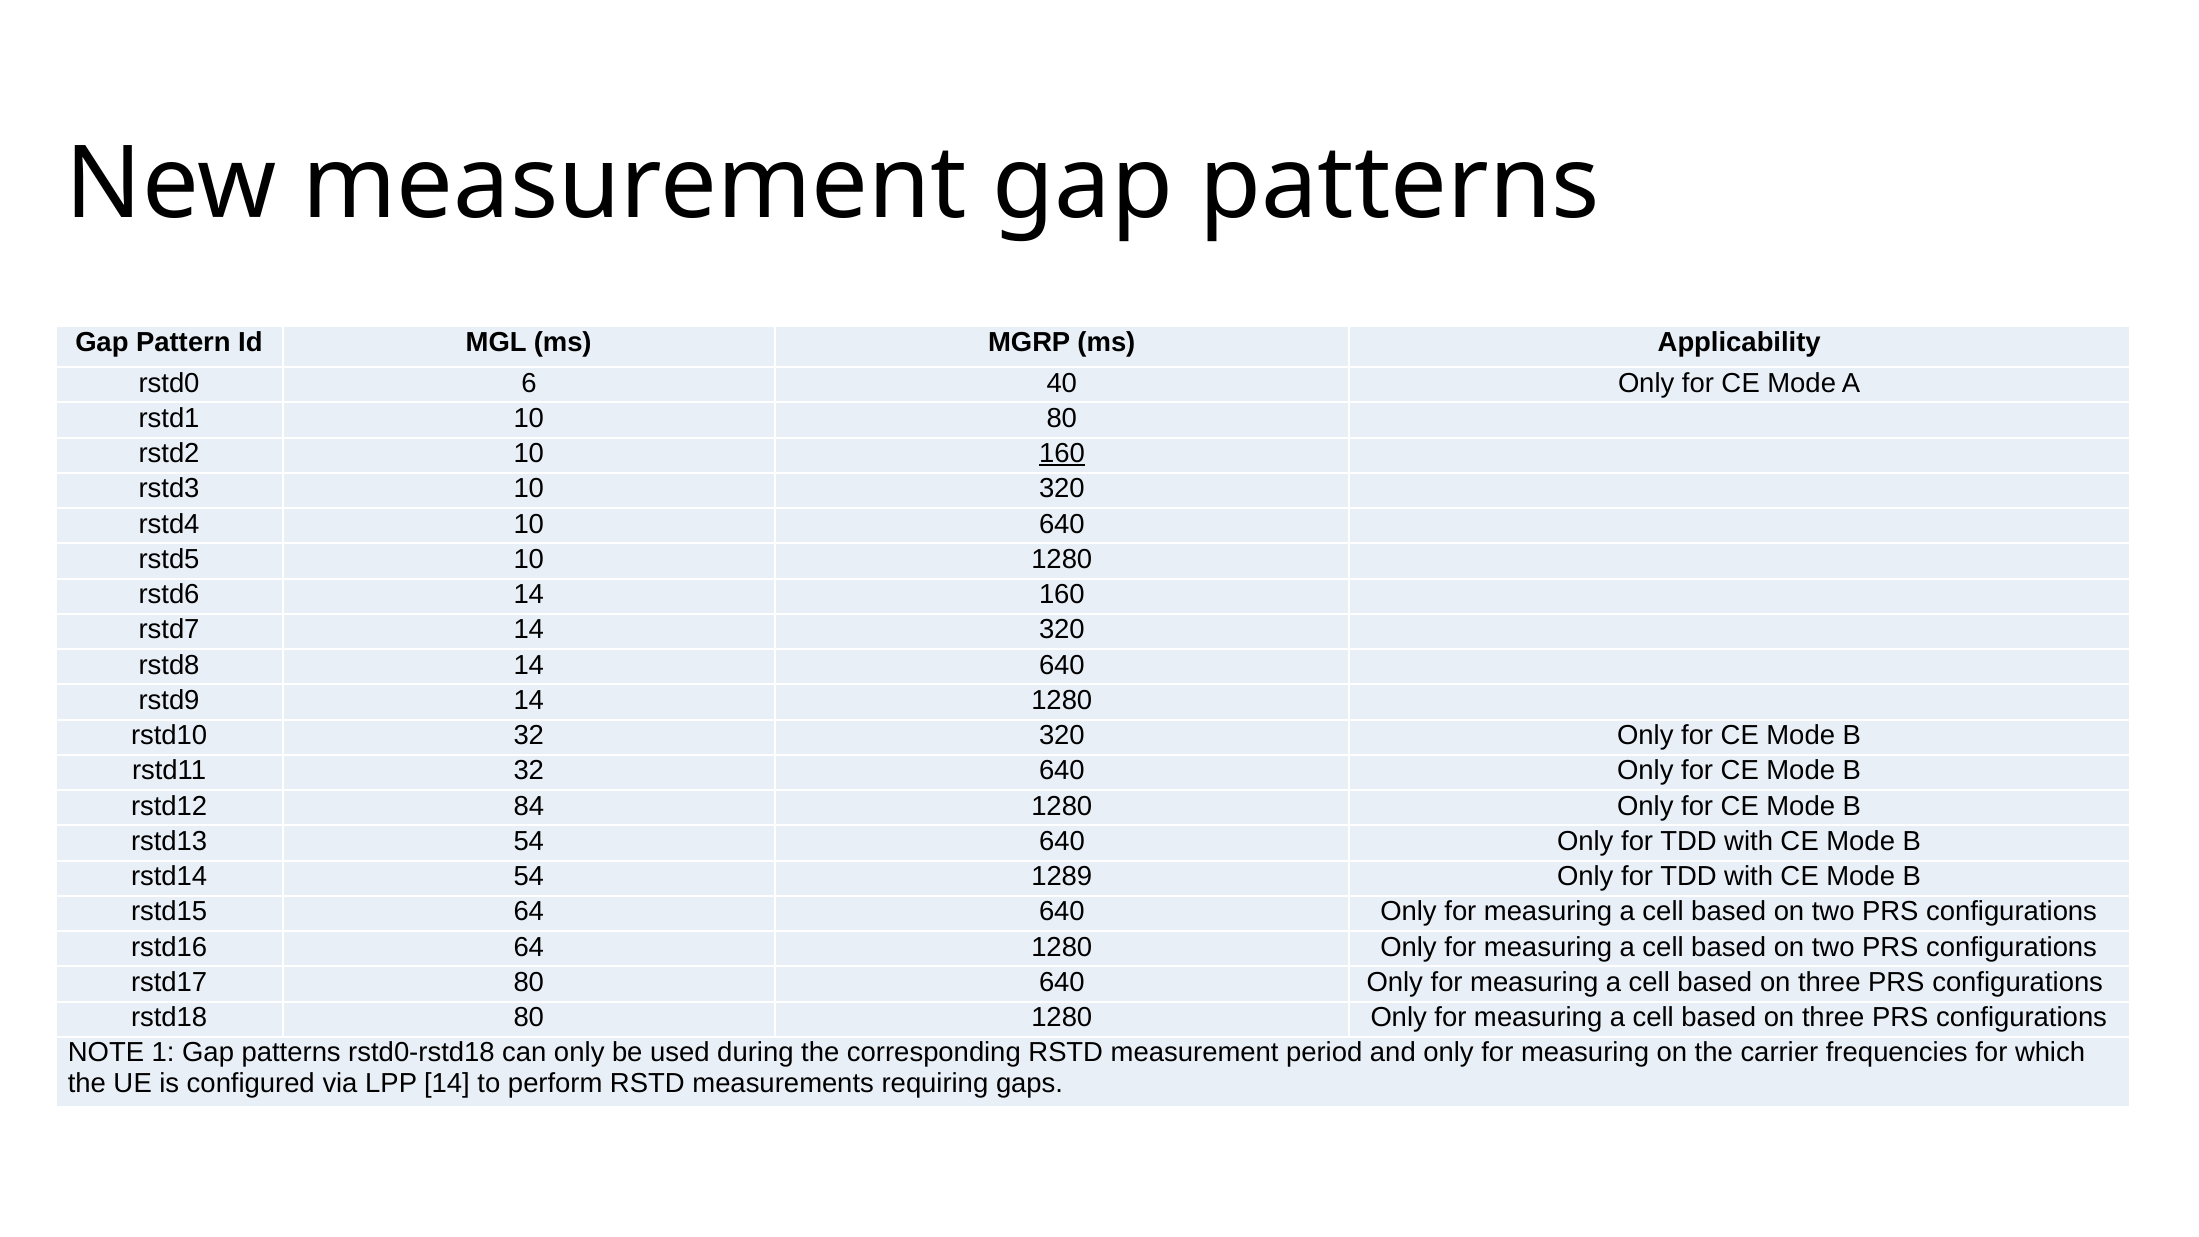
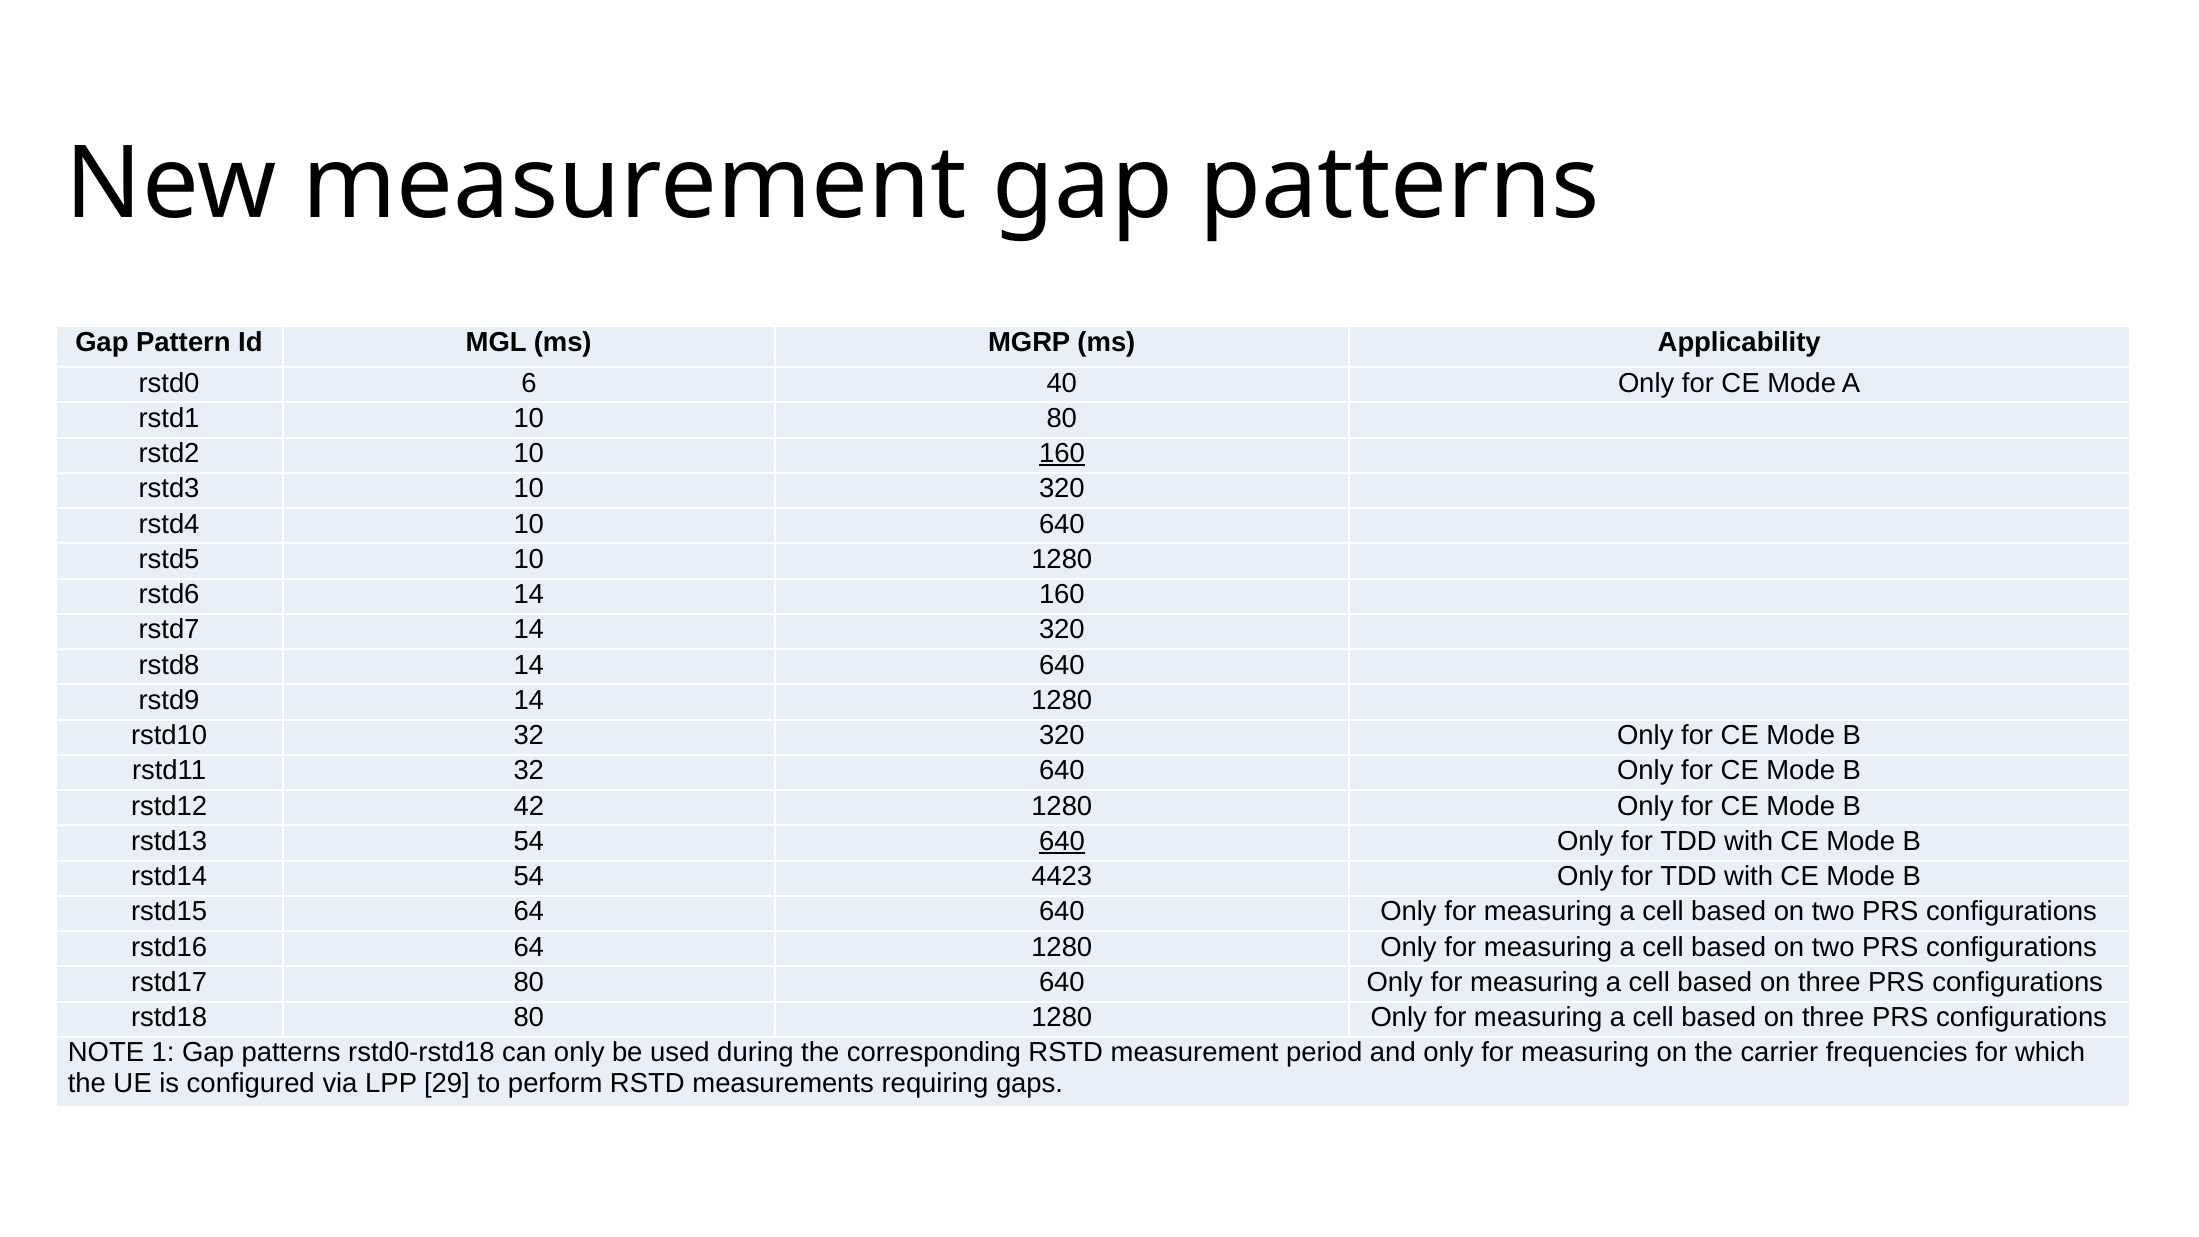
84: 84 -> 42
640 at (1062, 841) underline: none -> present
1289: 1289 -> 4423
LPP 14: 14 -> 29
